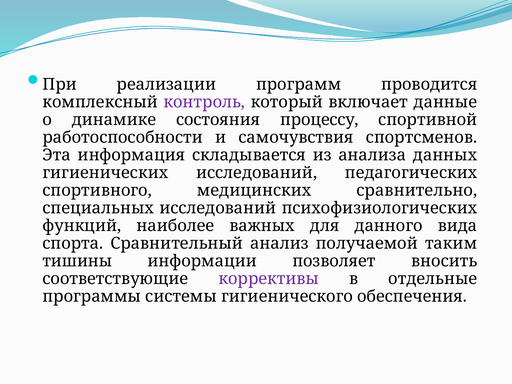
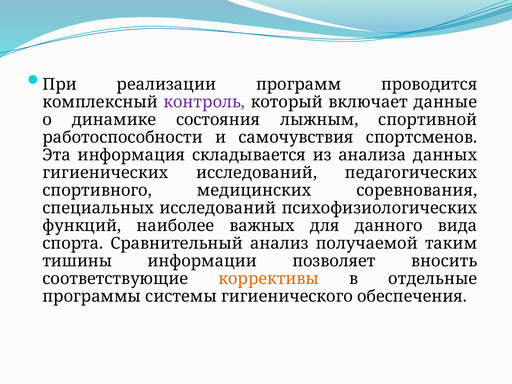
процессу: процессу -> лыжным
сравнительно: сравнительно -> соревнования
коррективы colour: purple -> orange
